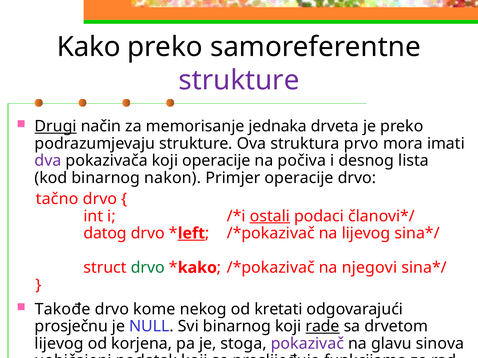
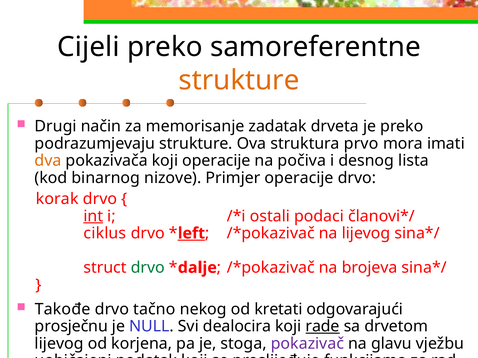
Kako at (89, 47): Kako -> Cijeli
strukture at (239, 80) colour: purple -> orange
Drugi underline: present -> none
jednaka: jednaka -> zadatak
dva colour: purple -> orange
nakon: nakon -> nizove
tačno: tačno -> korak
int underline: none -> present
ostali underline: present -> none
datog: datog -> ciklus
kako at (197, 268): kako -> dalje
njegovi: njegovi -> brojeva
kome: kome -> tačno
Svi binarnog: binarnog -> dealocira
sinova: sinova -> vježbu
